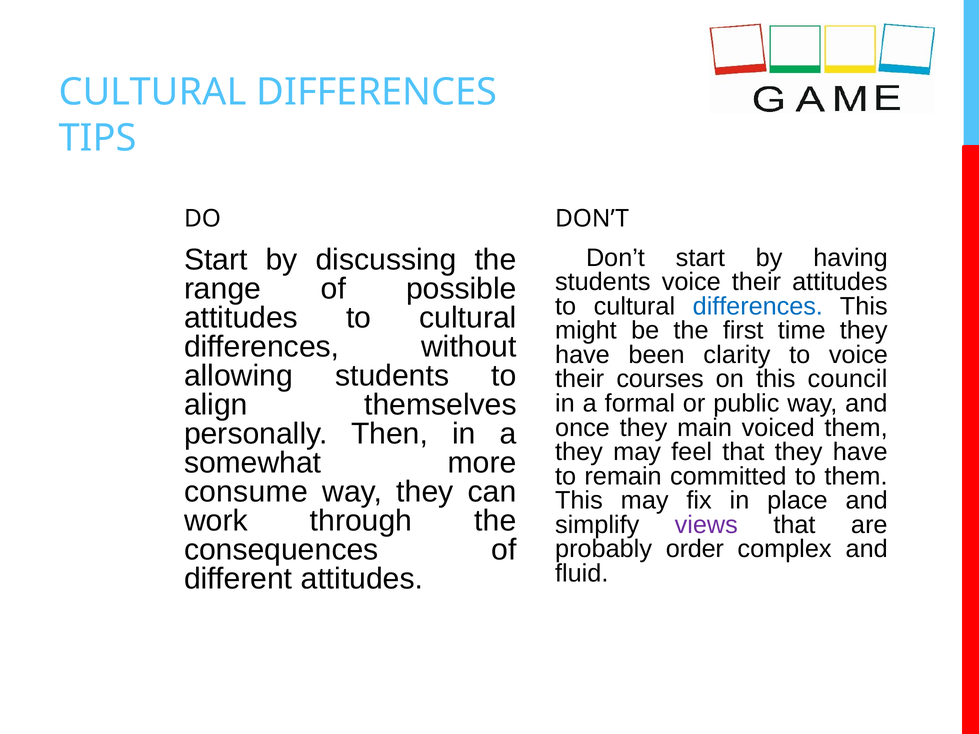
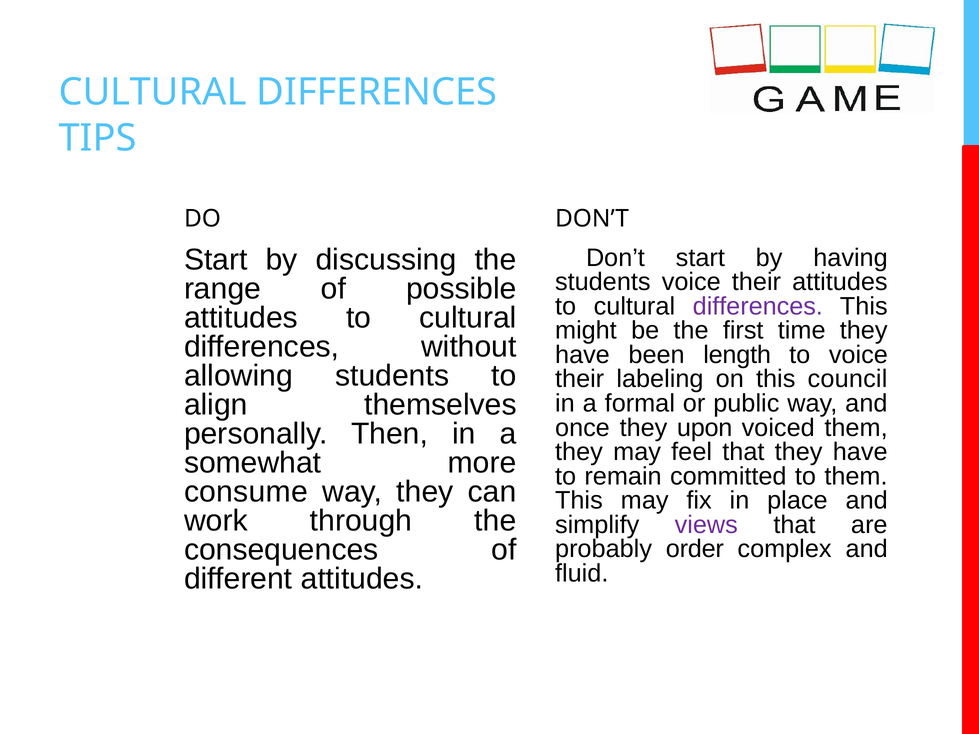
differences at (758, 306) colour: blue -> purple
clarity: clarity -> length
courses: courses -> labeling
main: main -> upon
